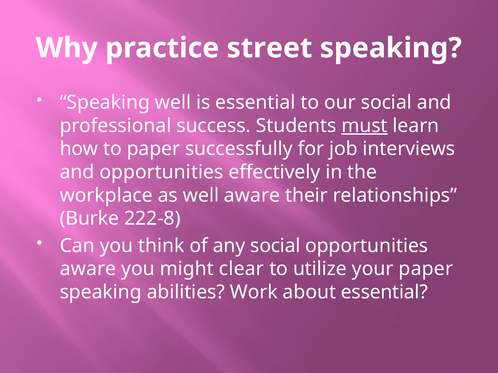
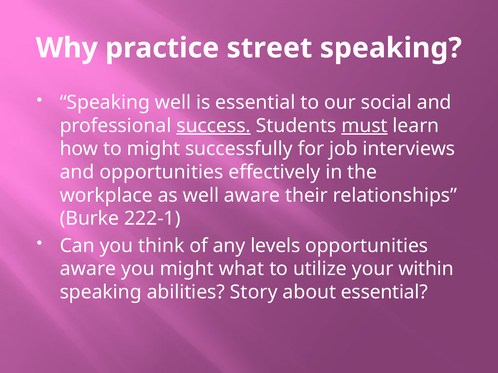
success underline: none -> present
to paper: paper -> might
222-8: 222-8 -> 222-1
any social: social -> levels
clear: clear -> what
your paper: paper -> within
Work: Work -> Story
